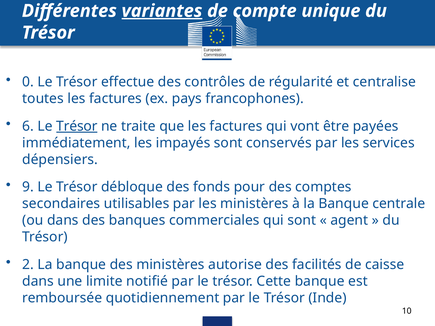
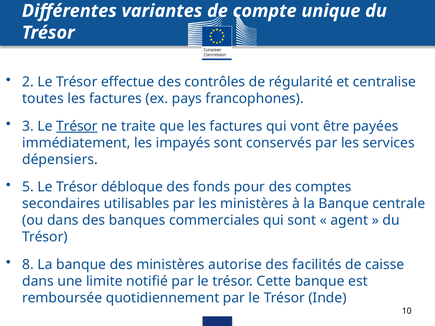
variantes underline: present -> none
0: 0 -> 2
6: 6 -> 3
9: 9 -> 5
2: 2 -> 8
